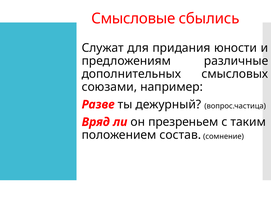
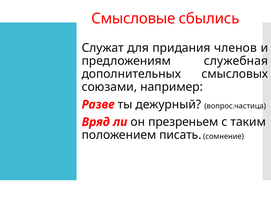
юности: юности -> членов
различные: различные -> служебная
состав: состав -> писать
